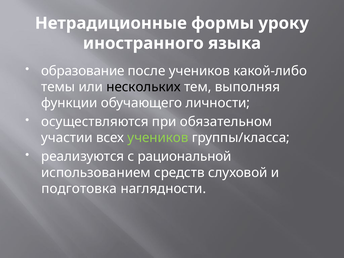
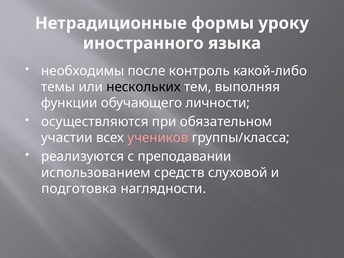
образование: образование -> необходимы
после учеников: учеников -> контроль
учеников at (158, 138) colour: light green -> pink
рациональной: рациональной -> преподавании
